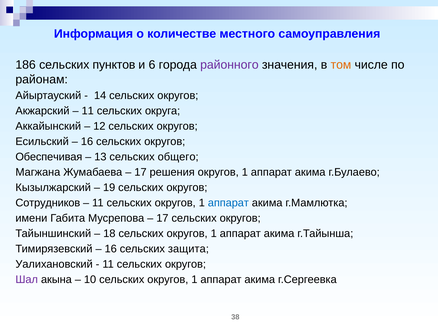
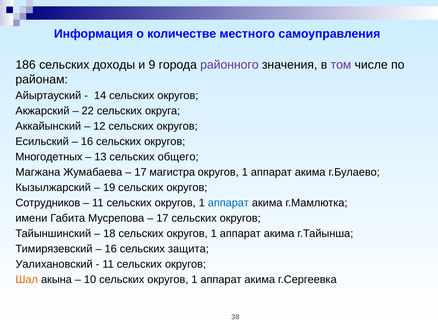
пунктов: пунктов -> доходы
6: 6 -> 9
том colour: orange -> purple
11 at (88, 111): 11 -> 22
Обеспечивая: Обеспечивая -> Многодетных
решения: решения -> магистра
Шал colour: purple -> orange
